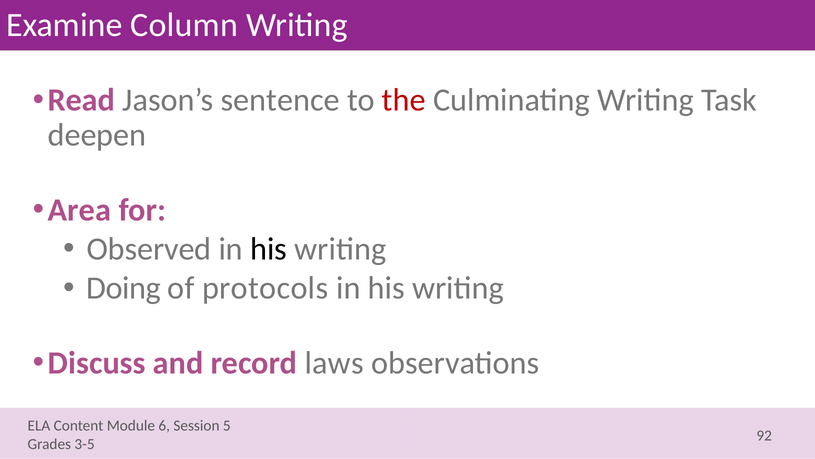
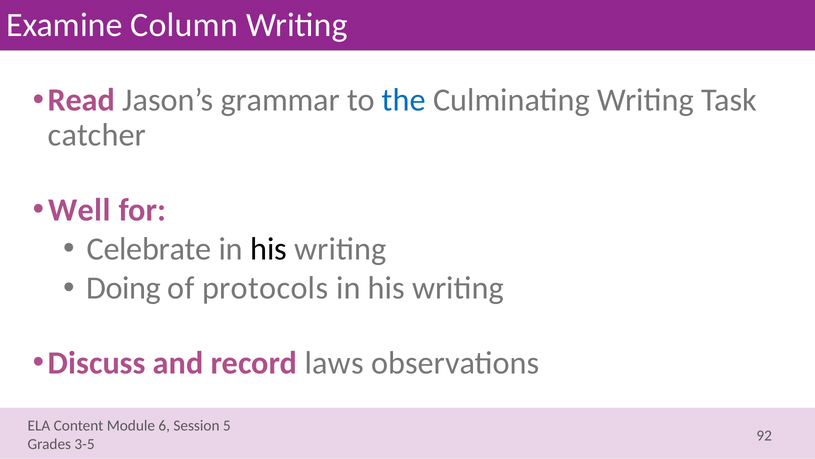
sentence: sentence -> grammar
the colour: red -> blue
deepen: deepen -> catcher
Area: Area -> Well
Observed: Observed -> Celebrate
